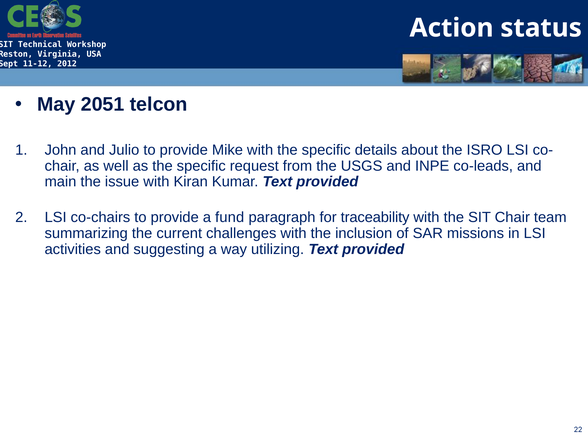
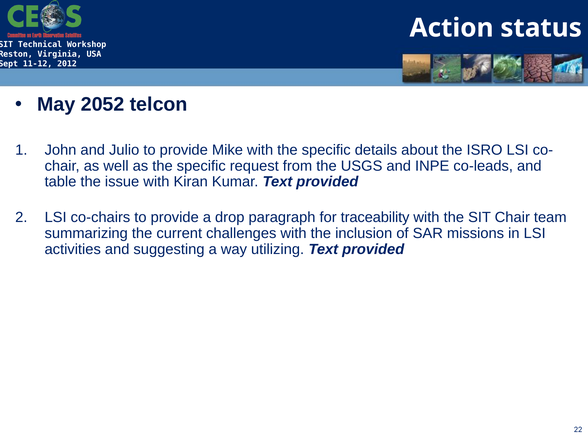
2051: 2051 -> 2052
main: main -> table
fund: fund -> drop
